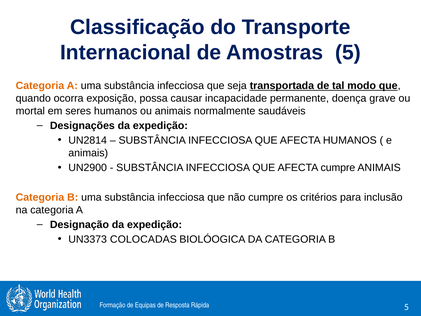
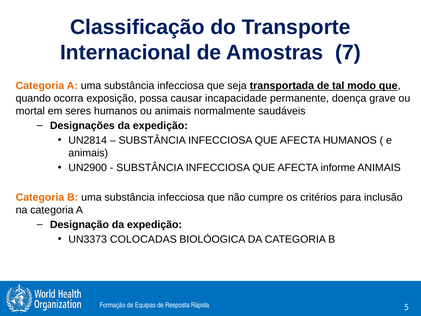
Amostras 5: 5 -> 7
AFECTA cumpre: cumpre -> informe
